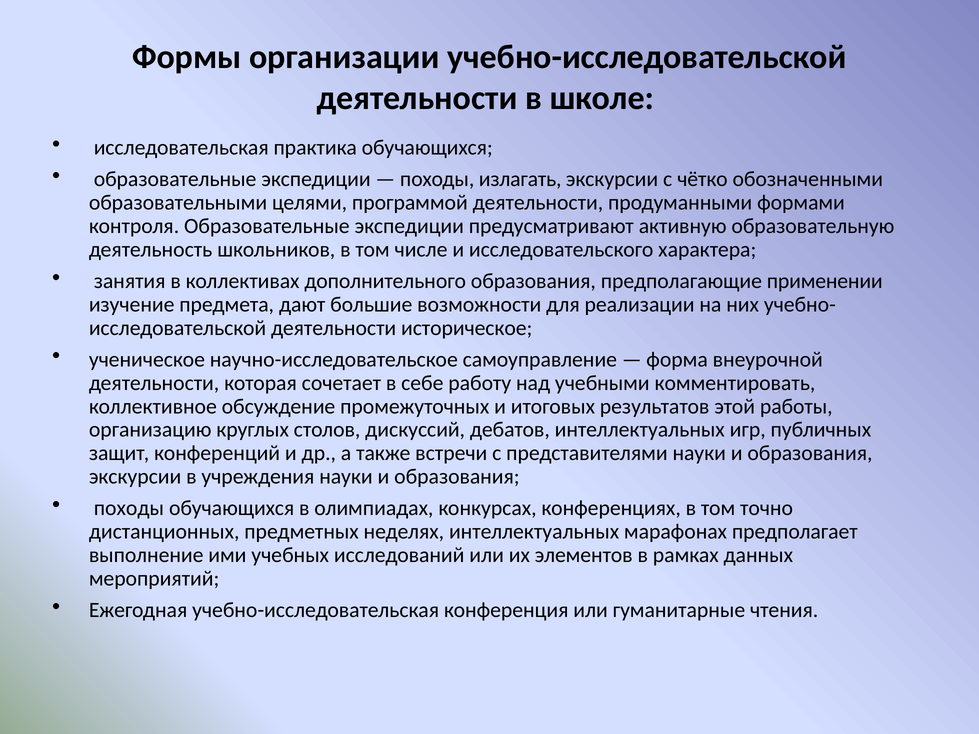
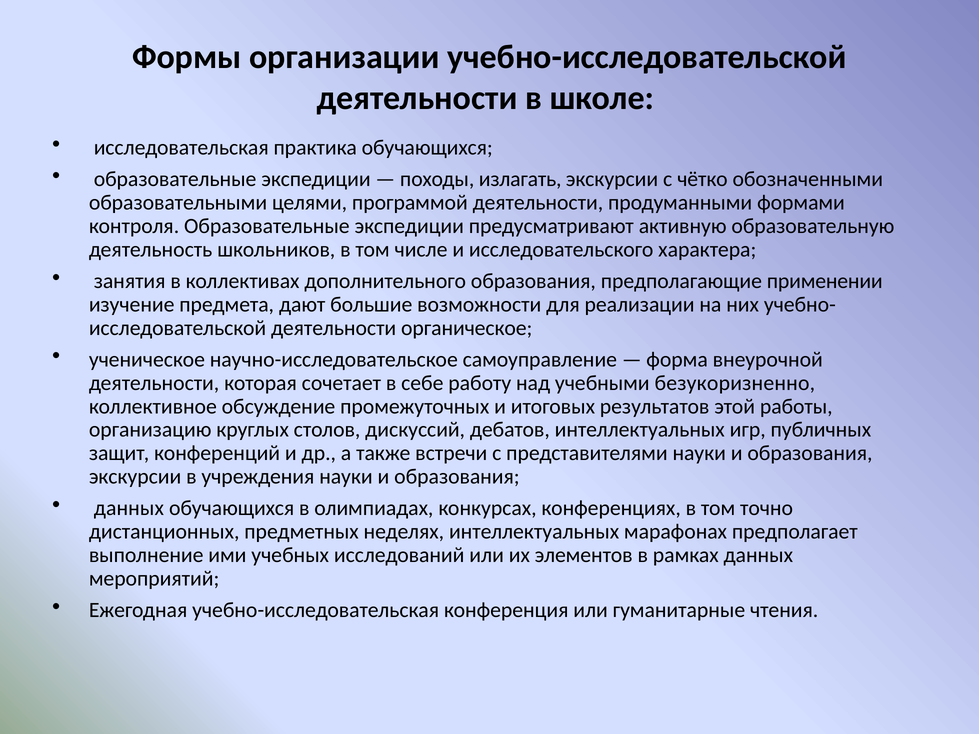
историческое: историческое -> органическое
комментировать: комментировать -> безукоризненно
походы at (129, 508): походы -> данных
